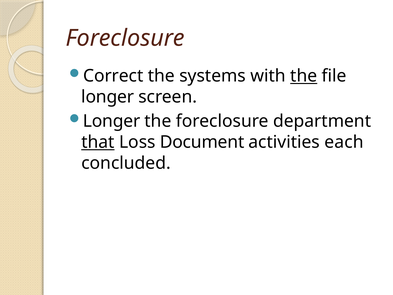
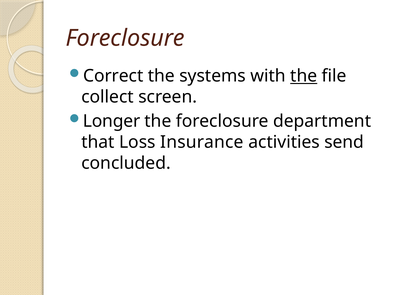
longer at (108, 97): longer -> collect
that underline: present -> none
Document: Document -> Insurance
each: each -> send
